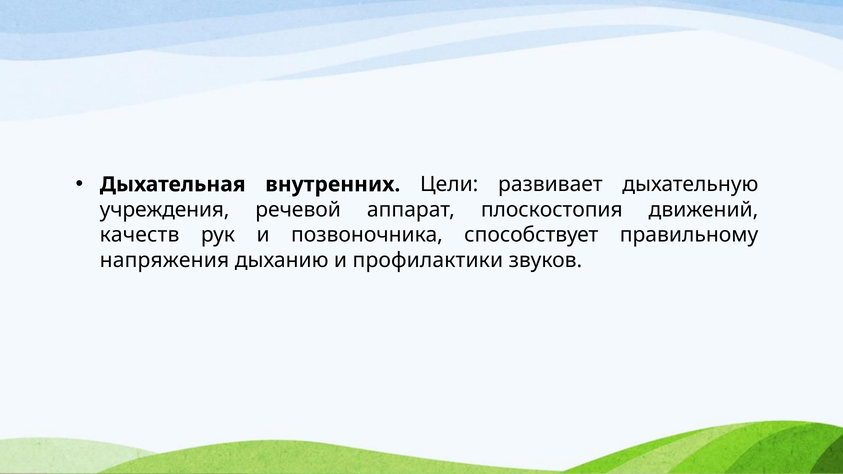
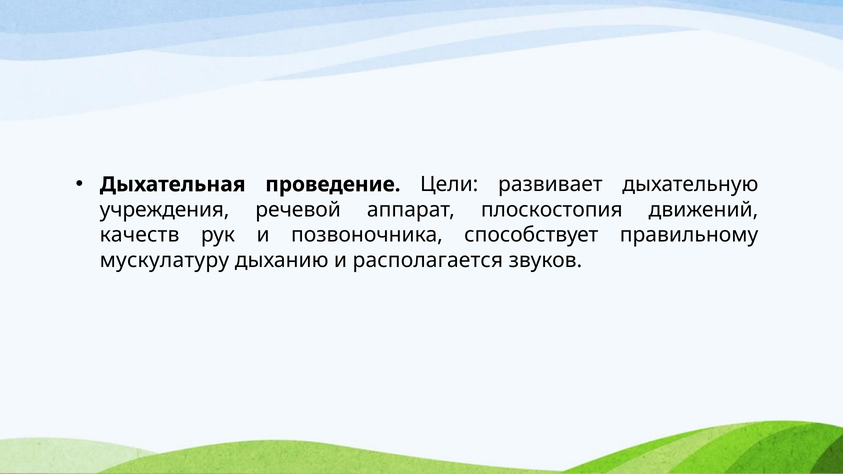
внутренних: внутренних -> проведение
напряжения: напряжения -> мускулатуру
профилактики: профилактики -> располагается
